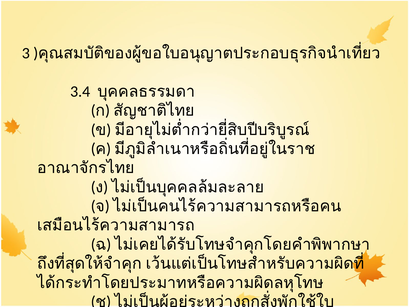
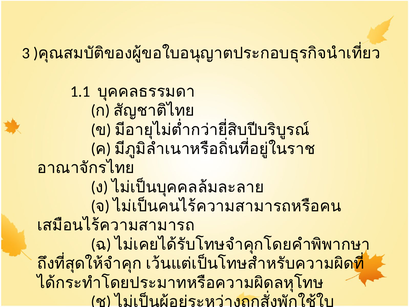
3.4: 3.4 -> 1.1
